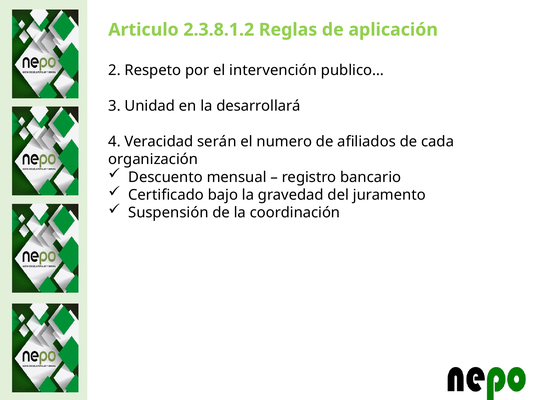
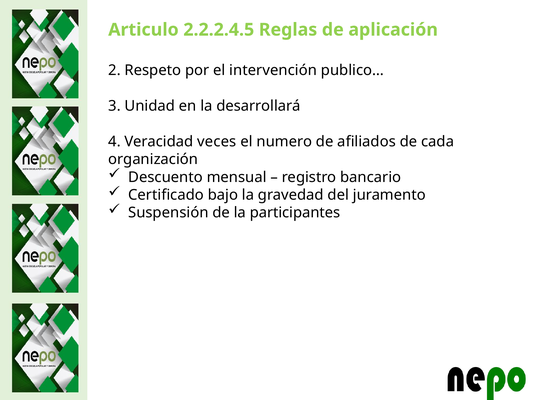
2.3.8.1.2: 2.3.8.1.2 -> 2.2.2.4.5
serán: serán -> veces
coordinación: coordinación -> participantes
